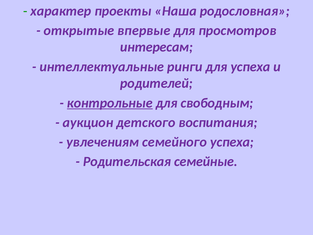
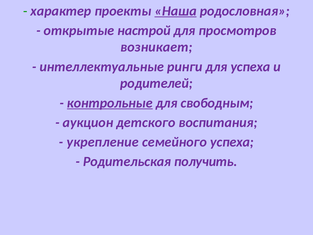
Наша underline: none -> present
впервые: впервые -> настрой
интересам: интересам -> возникает
увлечениям: увлечениям -> укрепление
семейные: семейные -> получить
